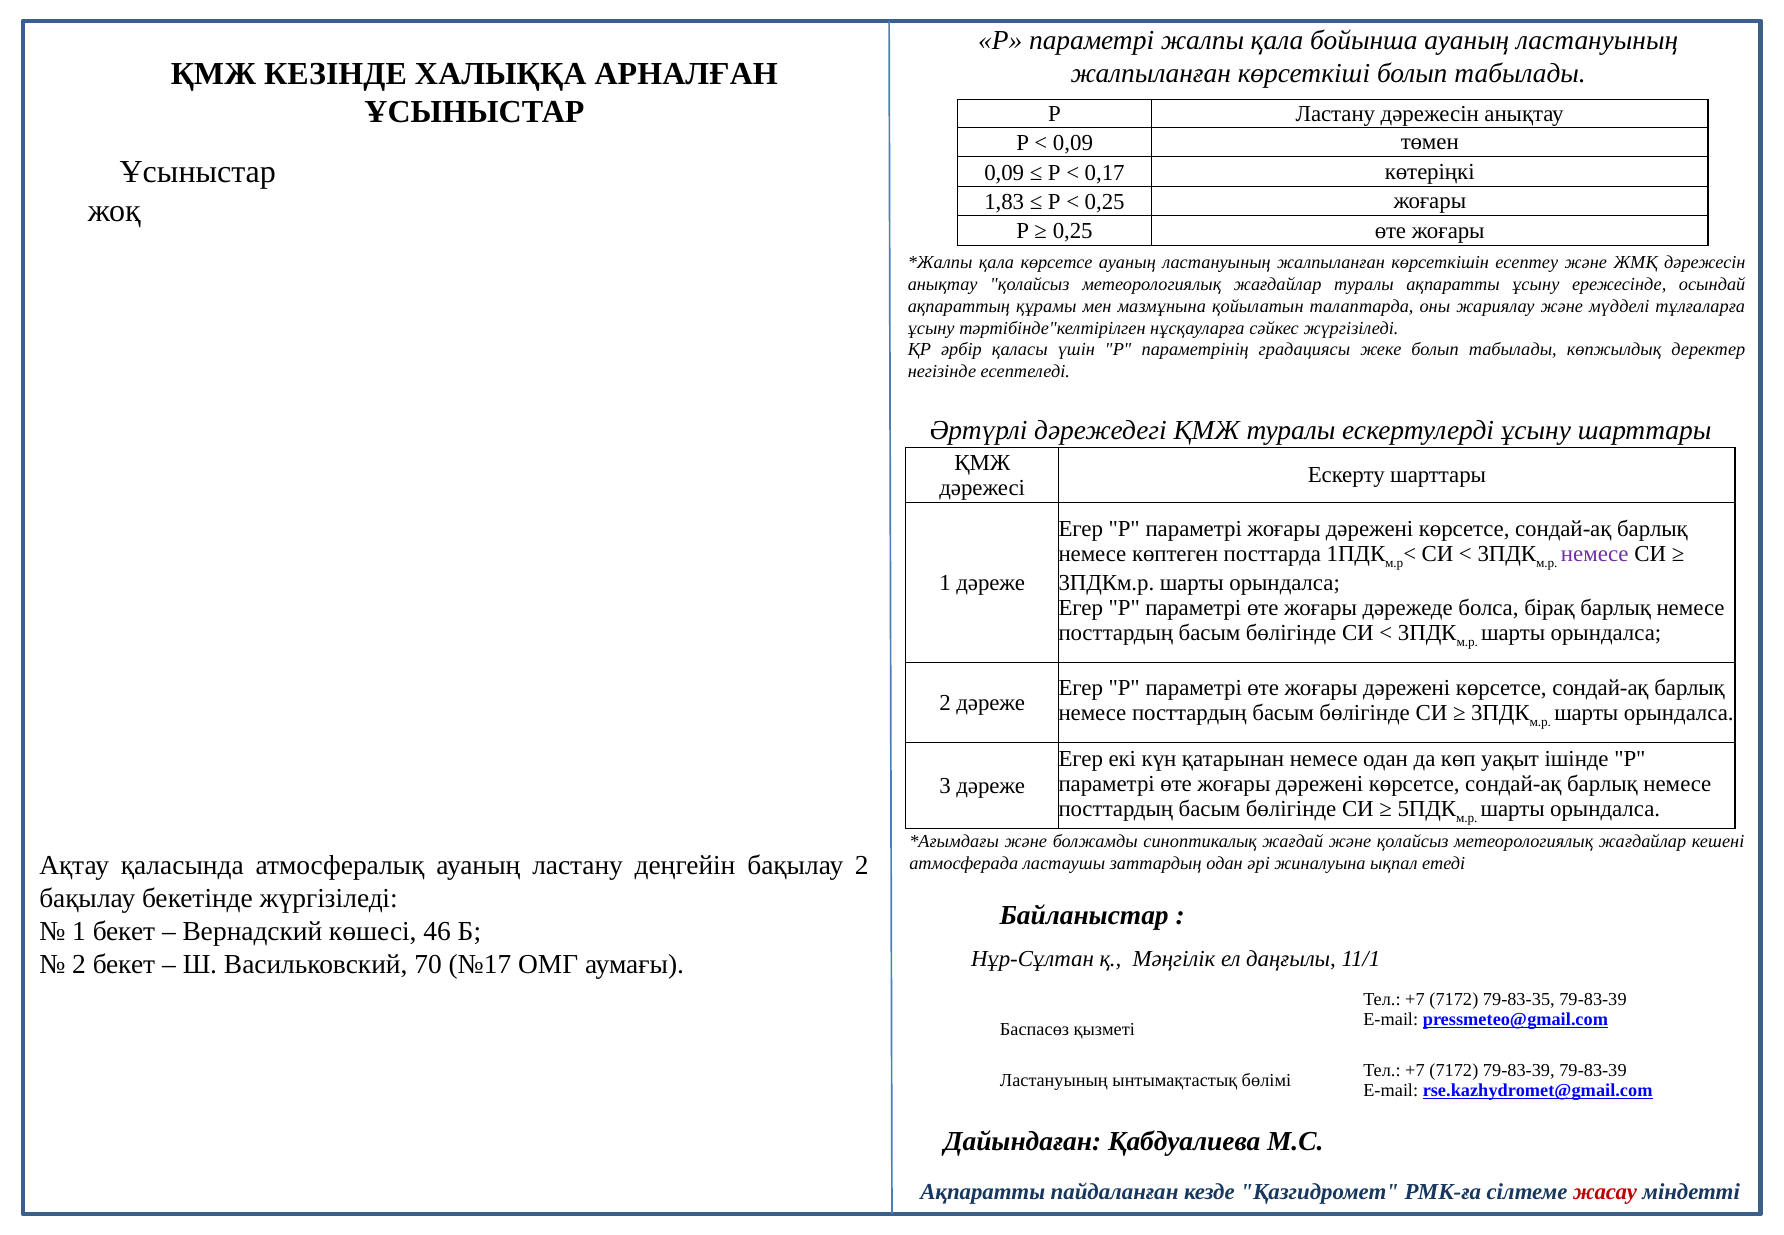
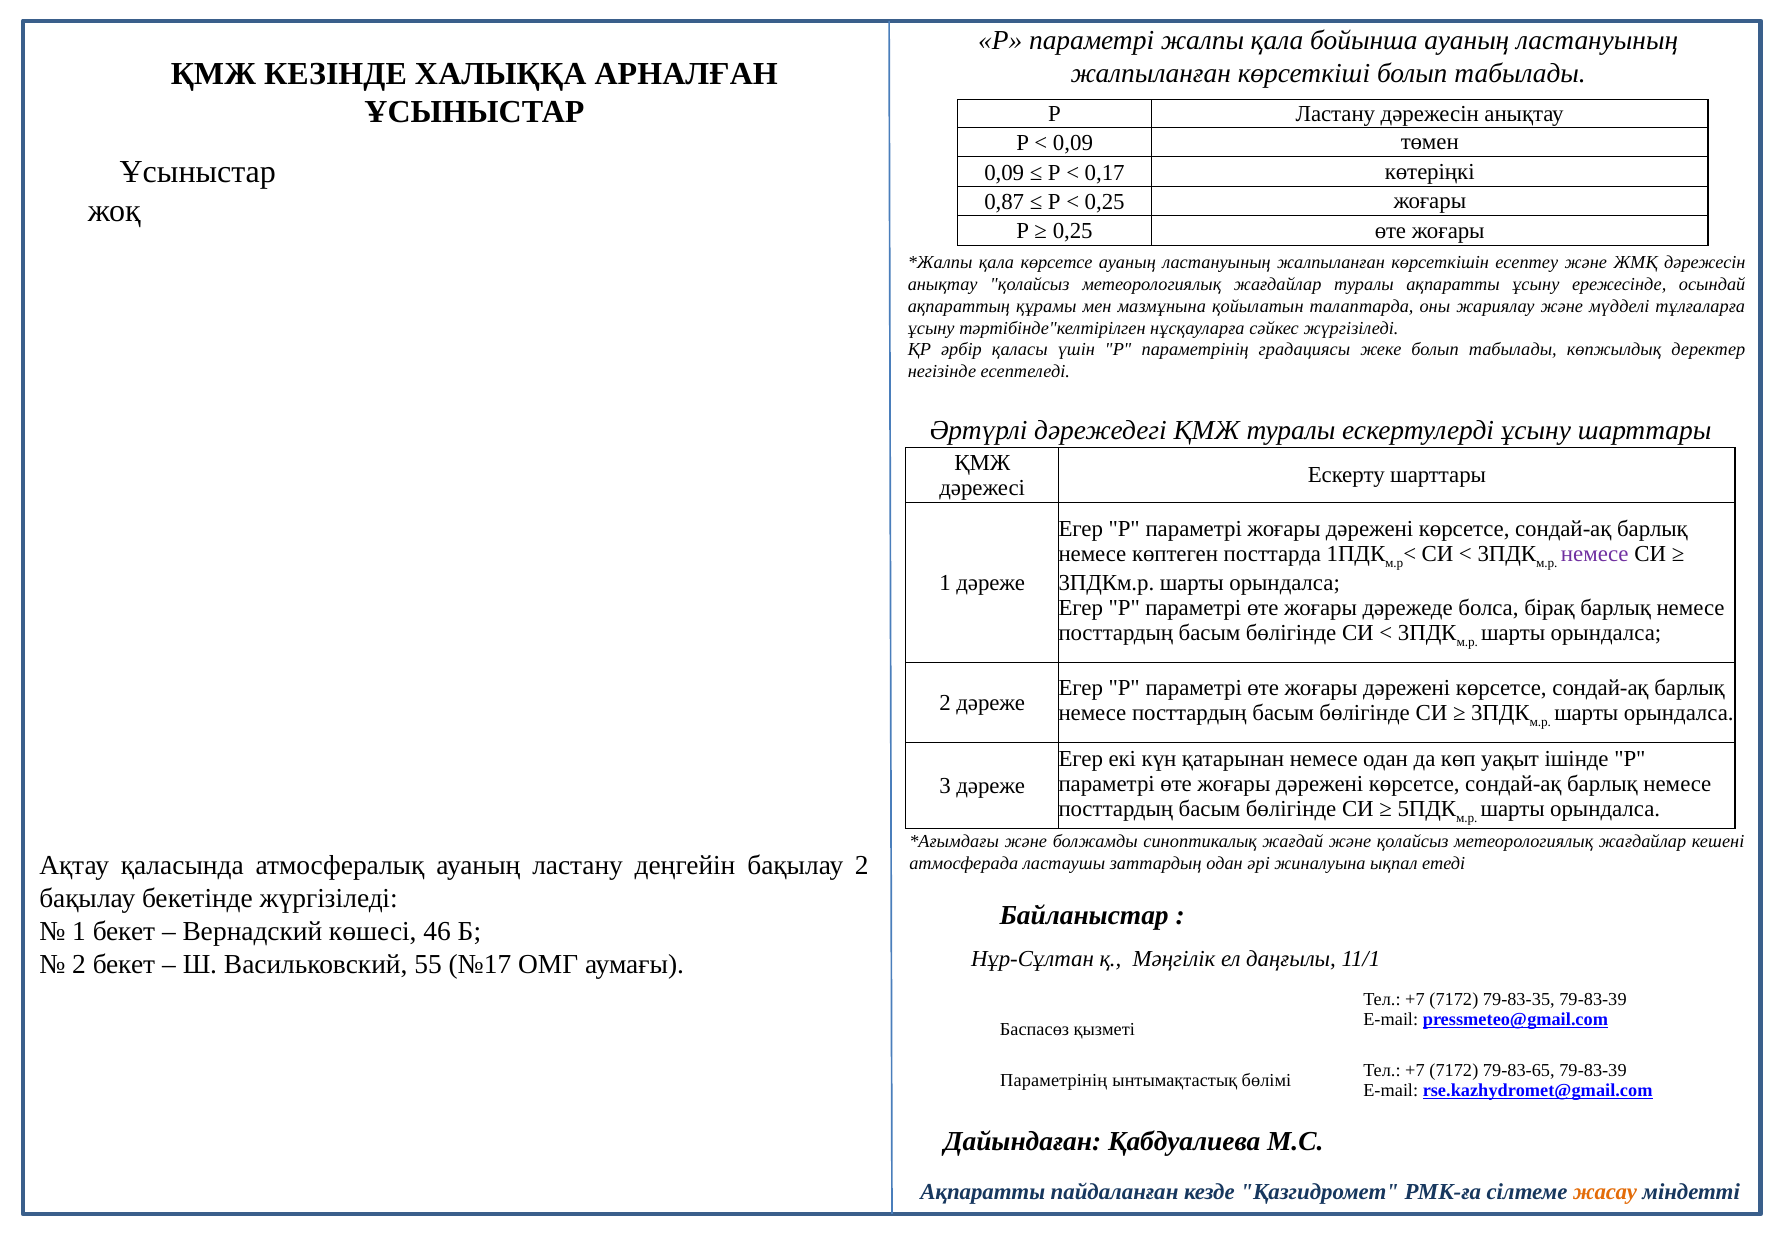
1,83: 1,83 -> 0,87
70: 70 -> 55
7172 79-83-39: 79-83-39 -> 79-83-65
Ластануының at (1054, 1081): Ластануының -> Параметрінің
жасау colour: red -> orange
